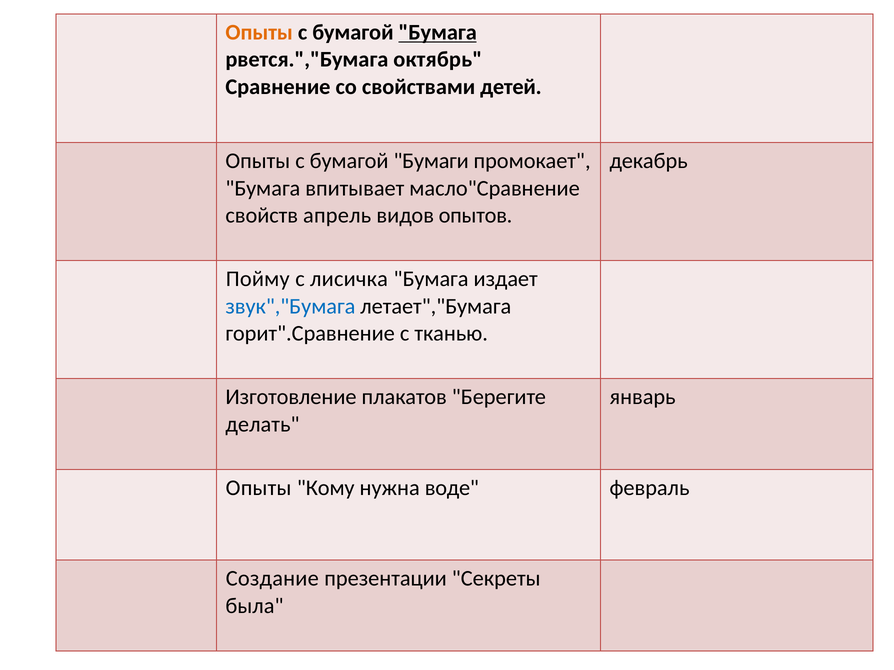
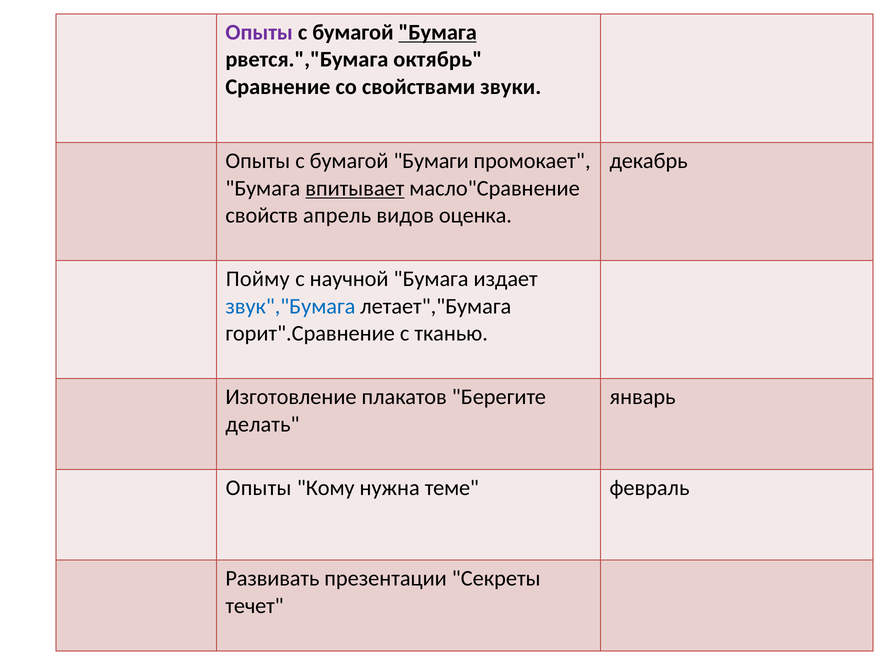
Опыты at (259, 32) colour: orange -> purple
детей: детей -> звуки
впитывает underline: none -> present
опытов: опытов -> оценка
лисичка: лисичка -> научной
воде: воде -> теме
Создание: Создание -> Развивать
была: была -> течет
